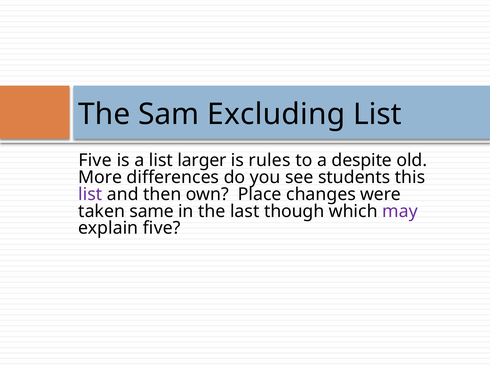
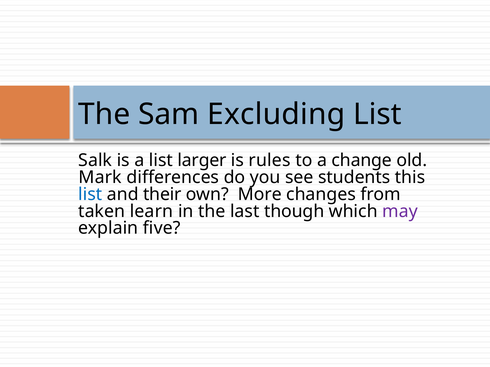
Five at (95, 161): Five -> Salk
despite: despite -> change
More: More -> Mark
list at (90, 195) colour: purple -> blue
then: then -> their
Place: Place -> More
were: were -> from
same: same -> learn
